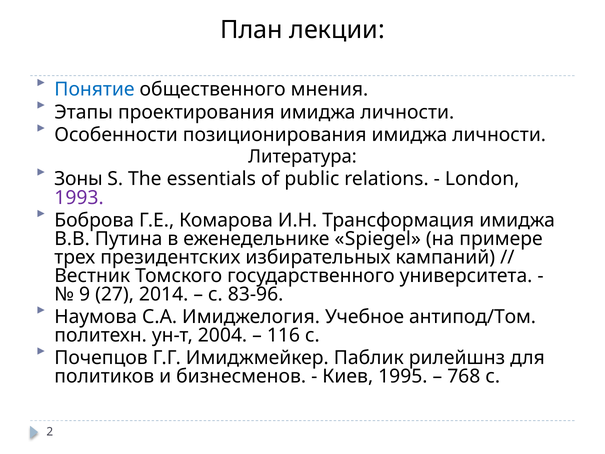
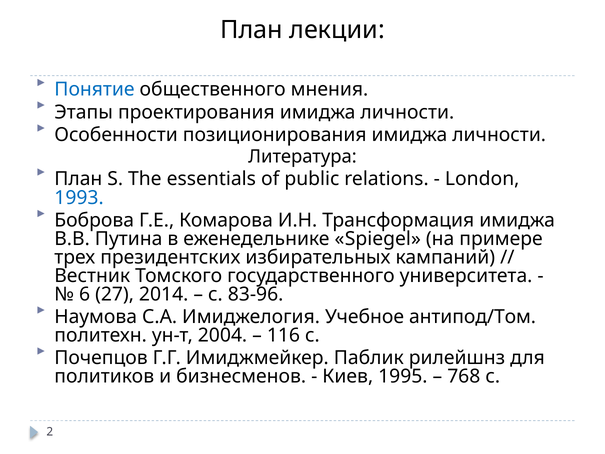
Зоны at (78, 179): Зоны -> План
1993 colour: purple -> blue
9: 9 -> 6
